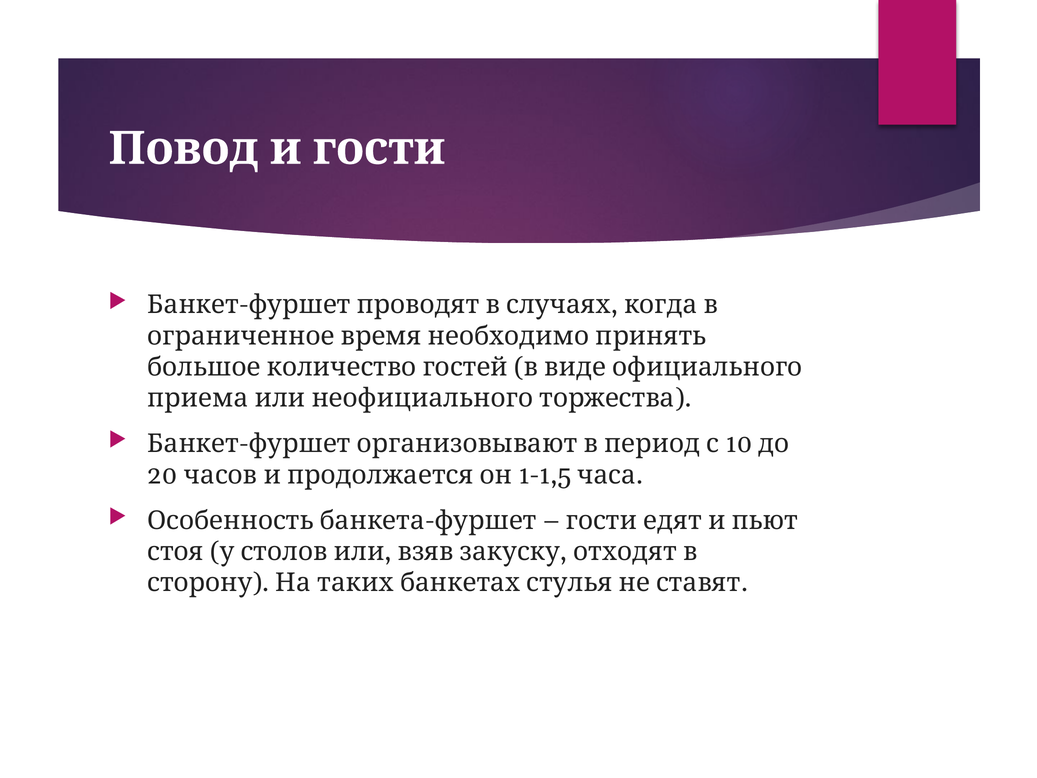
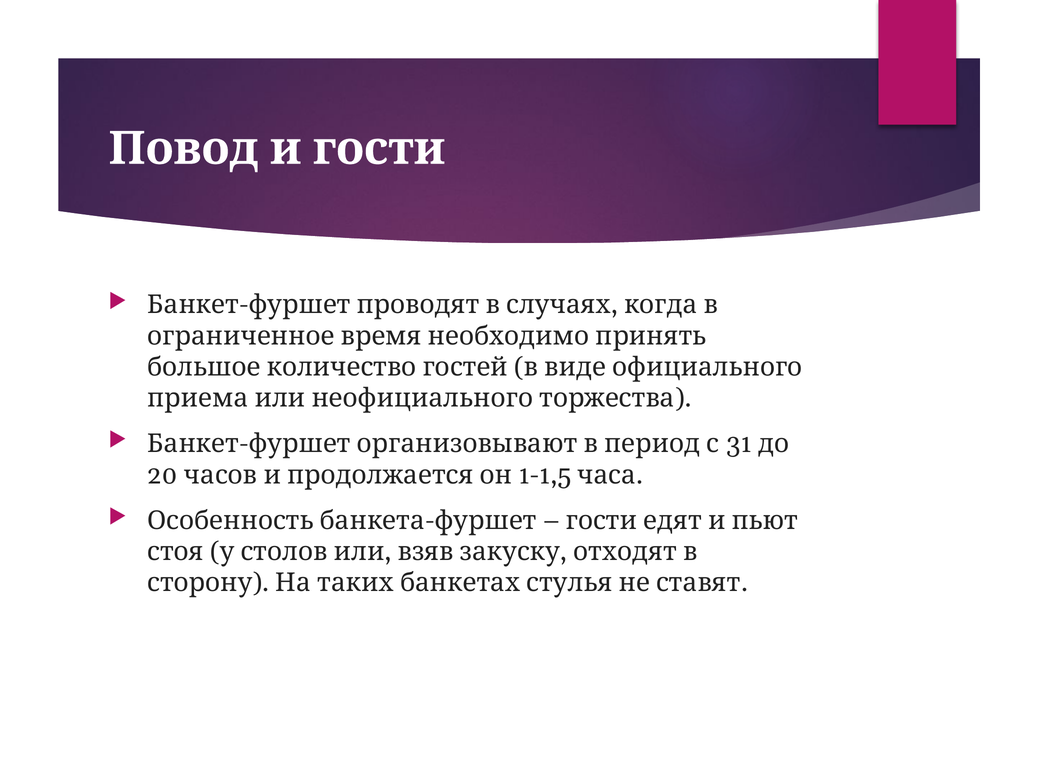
10: 10 -> 31
